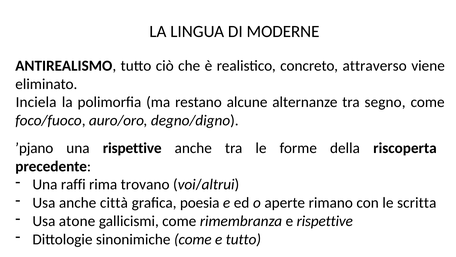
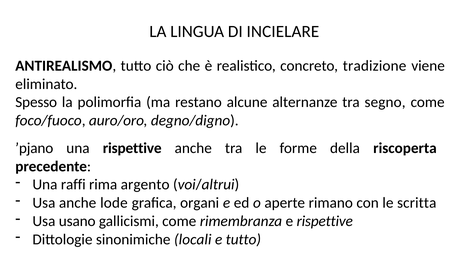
MODERNE: MODERNE -> INCIELARE
attraverso: attraverso -> tradizione
Inciela: Inciela -> Spesso
trovano: trovano -> argento
città: città -> lode
poesia: poesia -> organi
atone: atone -> usano
sinonimiche come: come -> locali
